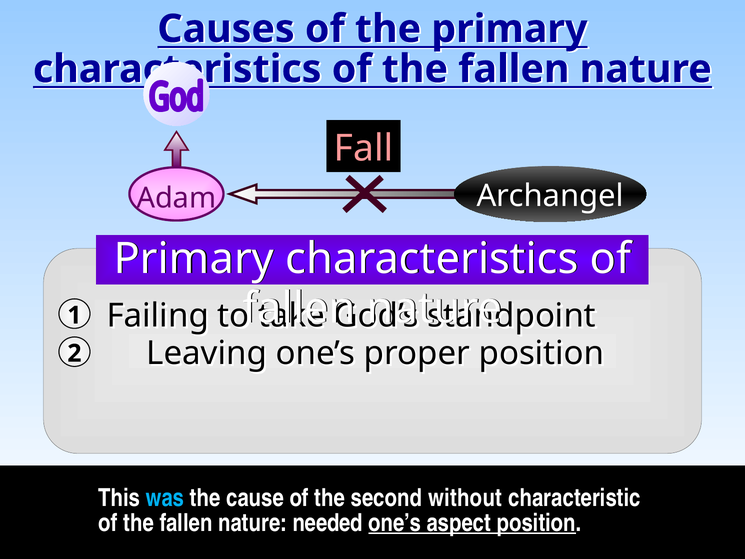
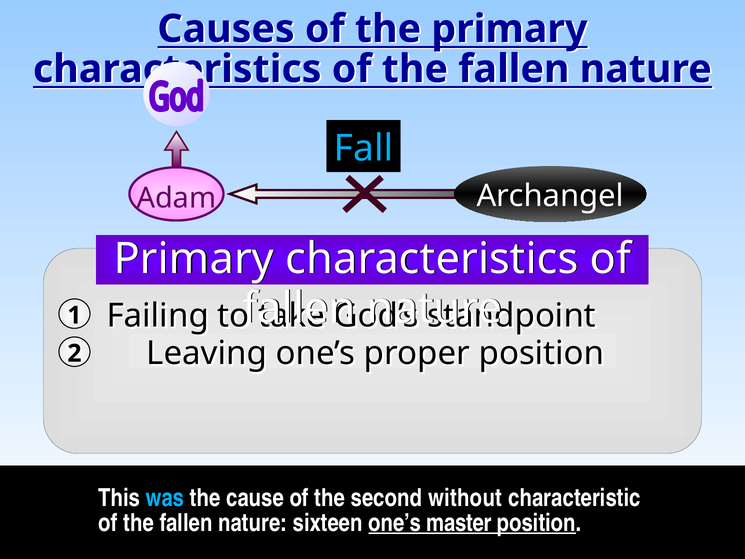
Fall colour: pink -> light blue
needed: needed -> sixteen
aspect: aspect -> master
